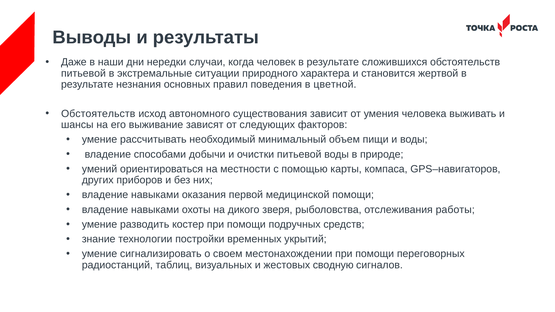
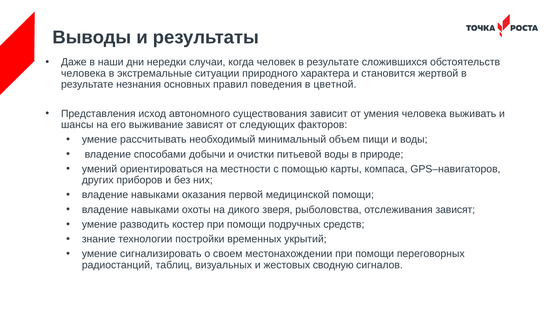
питьевой at (83, 73): питьевой -> человека
Обстоятельств at (98, 114): Обстоятельств -> Представления
отслеживания работы: работы -> зависят
